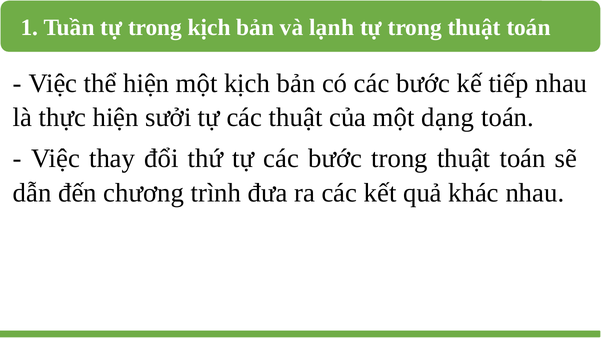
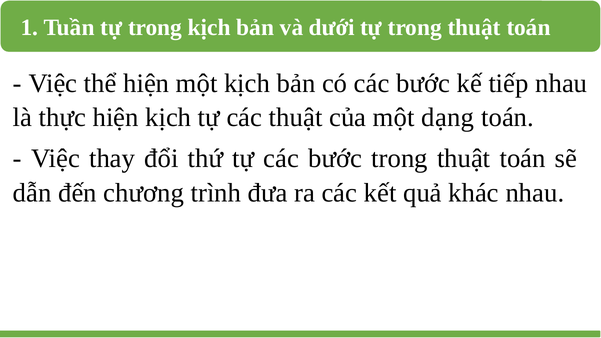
lạnh: lạnh -> dưới
hiện sưởi: sưởi -> kịch
